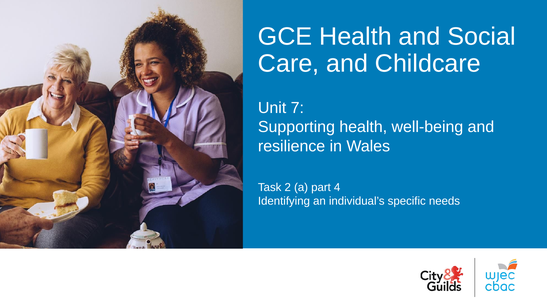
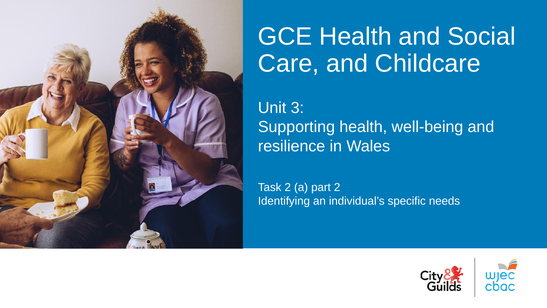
7: 7 -> 3
part 4: 4 -> 2
